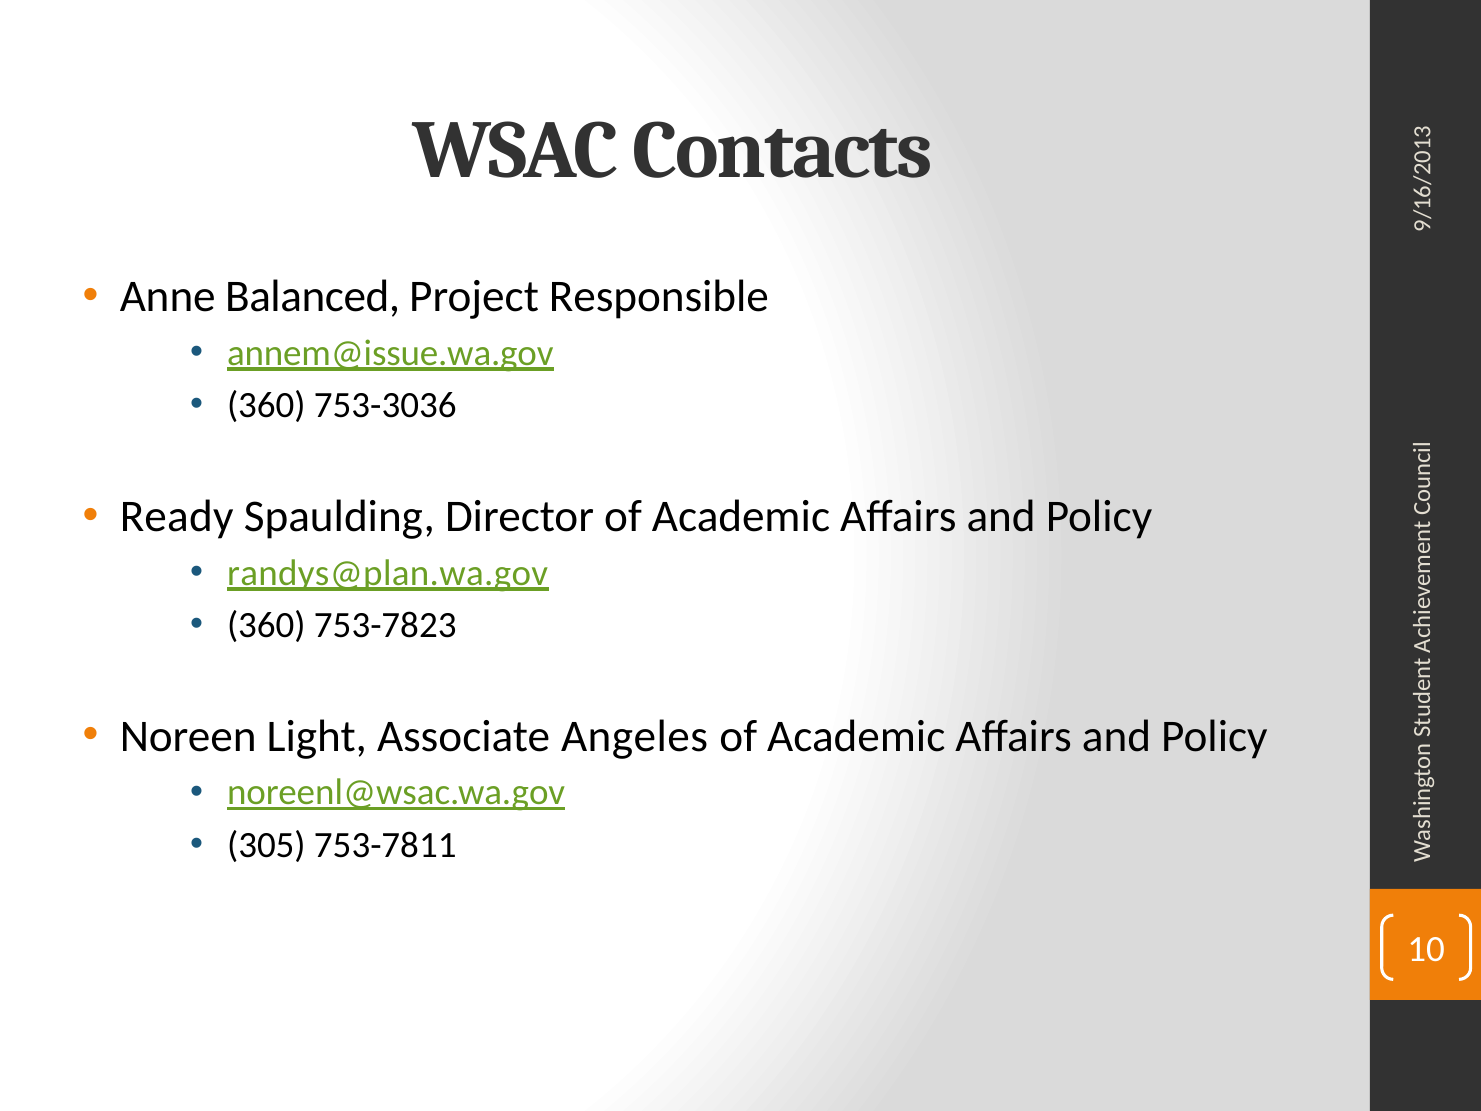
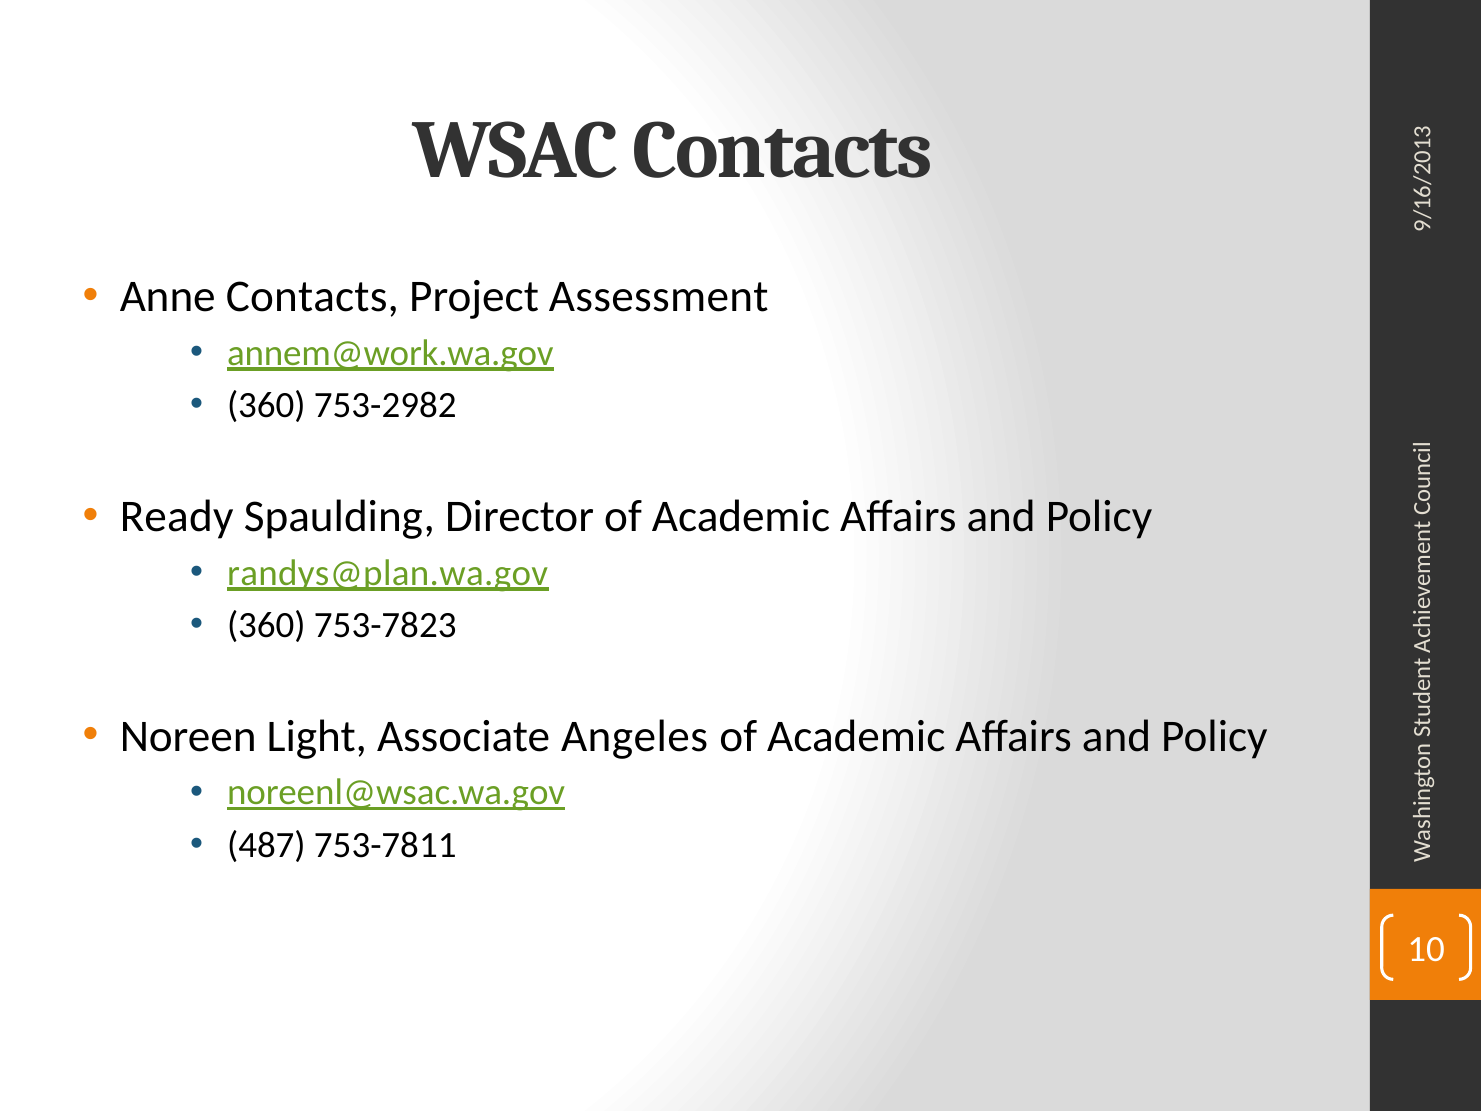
Anne Balanced: Balanced -> Contacts
Responsible: Responsible -> Assessment
annem@issue.wa.gov: annem@issue.wa.gov -> annem@work.wa.gov
753-3036: 753-3036 -> 753-2982
305: 305 -> 487
